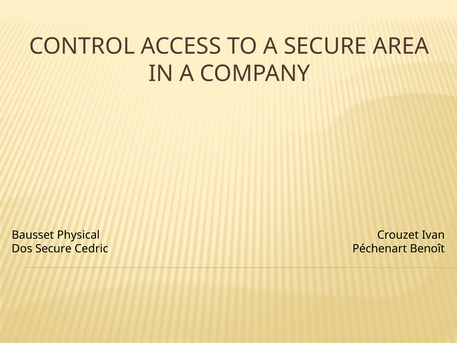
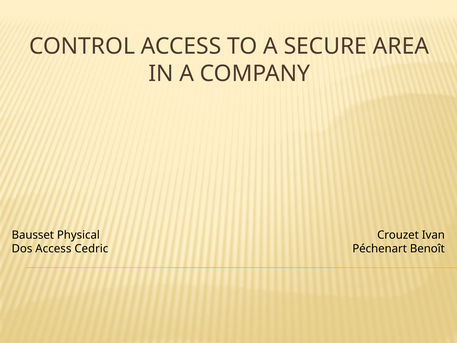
Dos Secure: Secure -> Access
